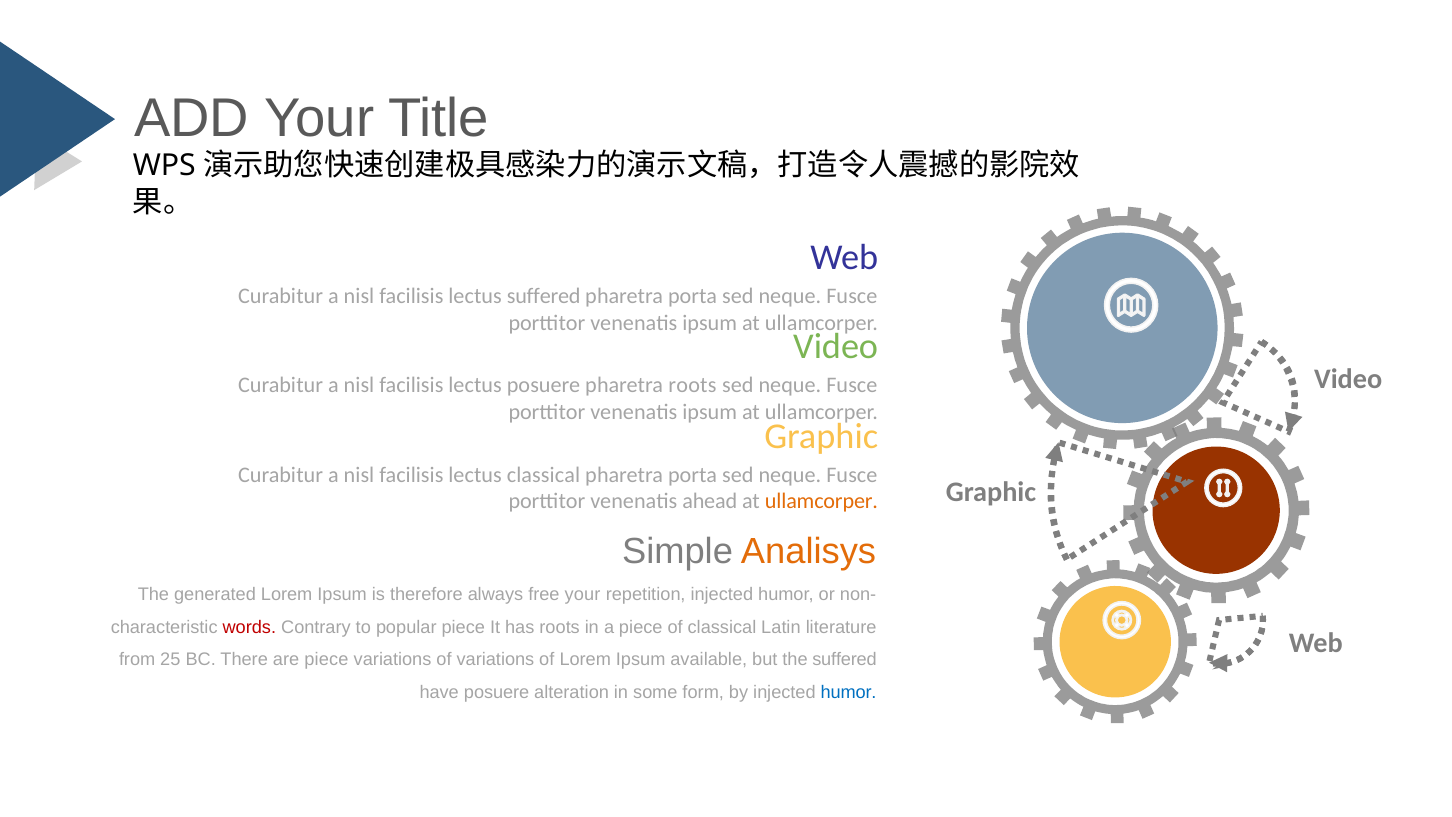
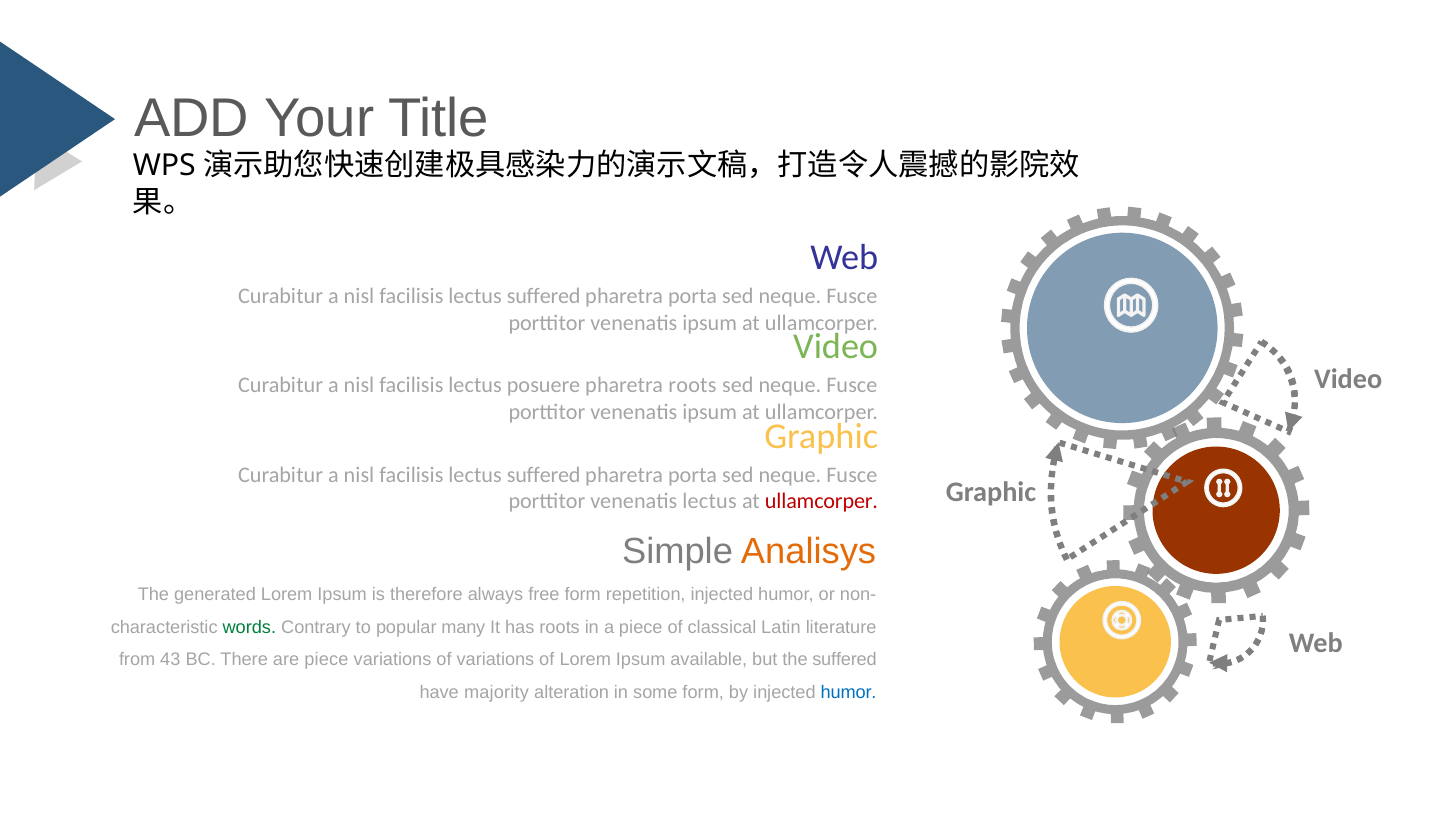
classical at (544, 475): classical -> suffered
venenatis ahead: ahead -> lectus
ullamcorper at (821, 501) colour: orange -> red
free your: your -> form
words colour: red -> green
popular piece: piece -> many
25: 25 -> 43
have posuere: posuere -> majority
